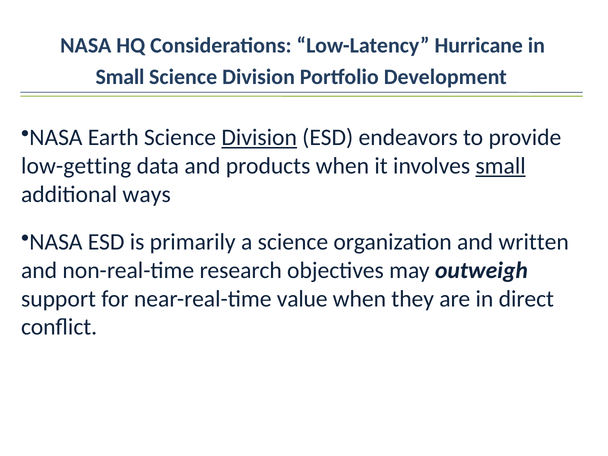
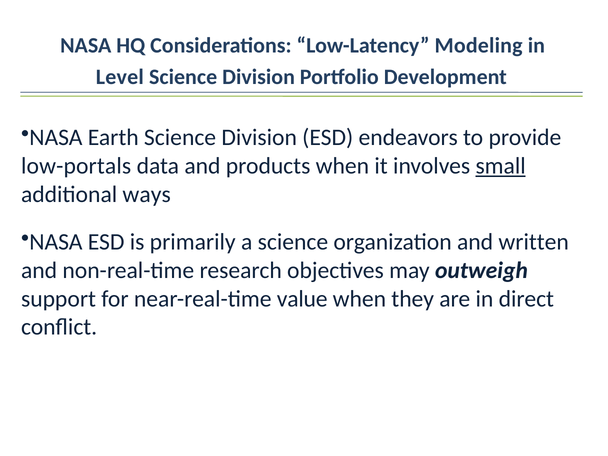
Hurricane: Hurricane -> Modeling
Small at (120, 77): Small -> Level
Division at (259, 138) underline: present -> none
low-getting: low-getting -> low-portals
